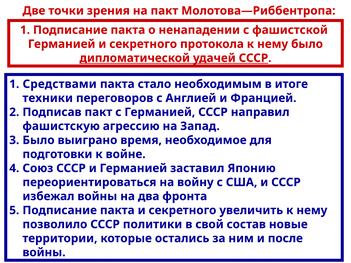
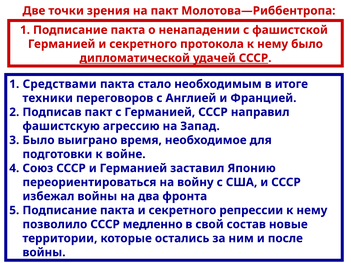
увеличить: увеличить -> репрессии
политики: политики -> медленно
